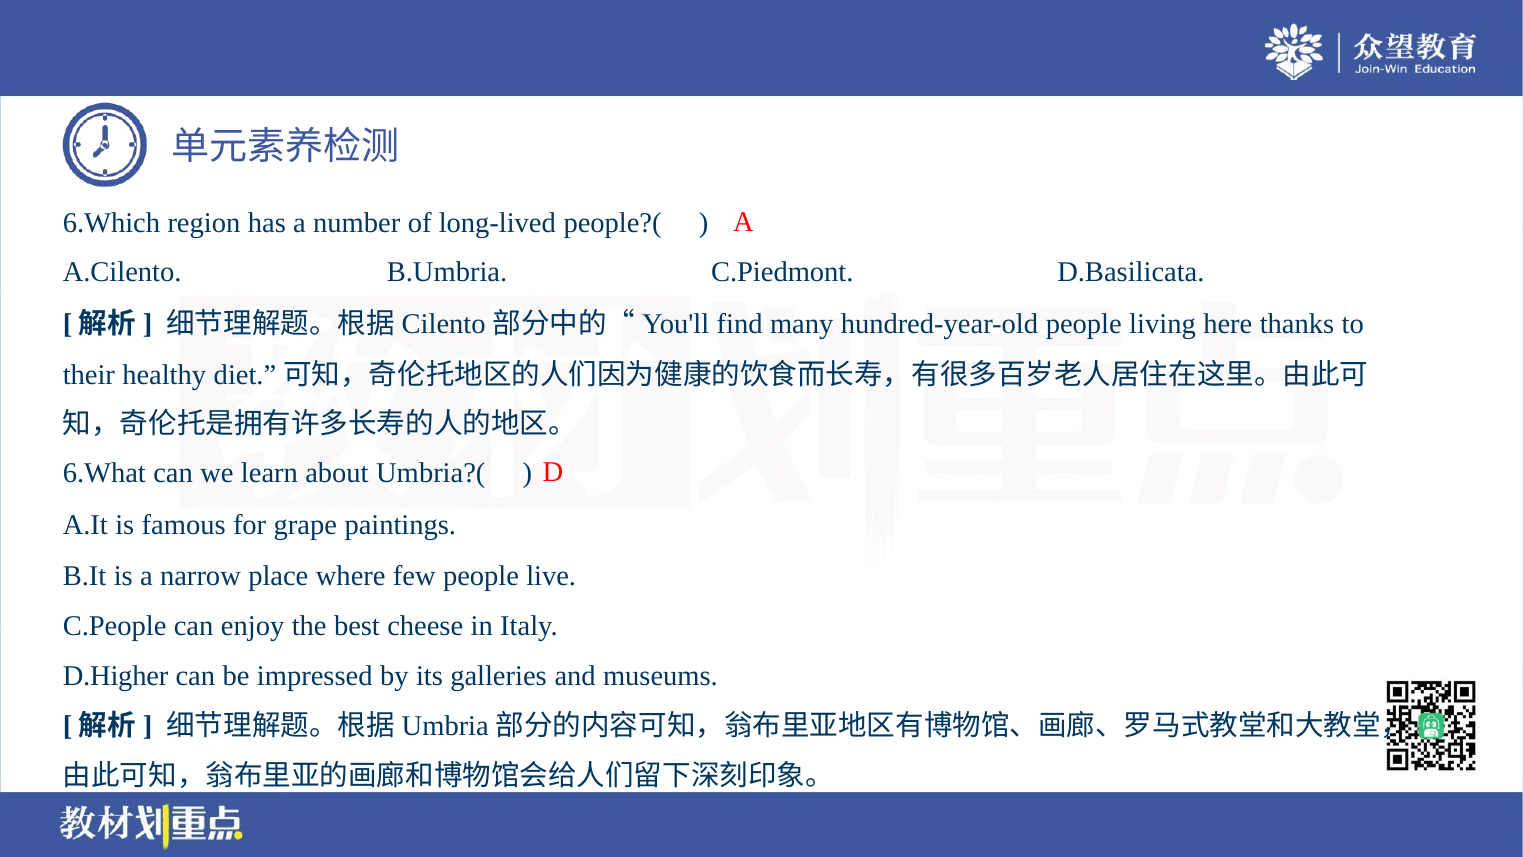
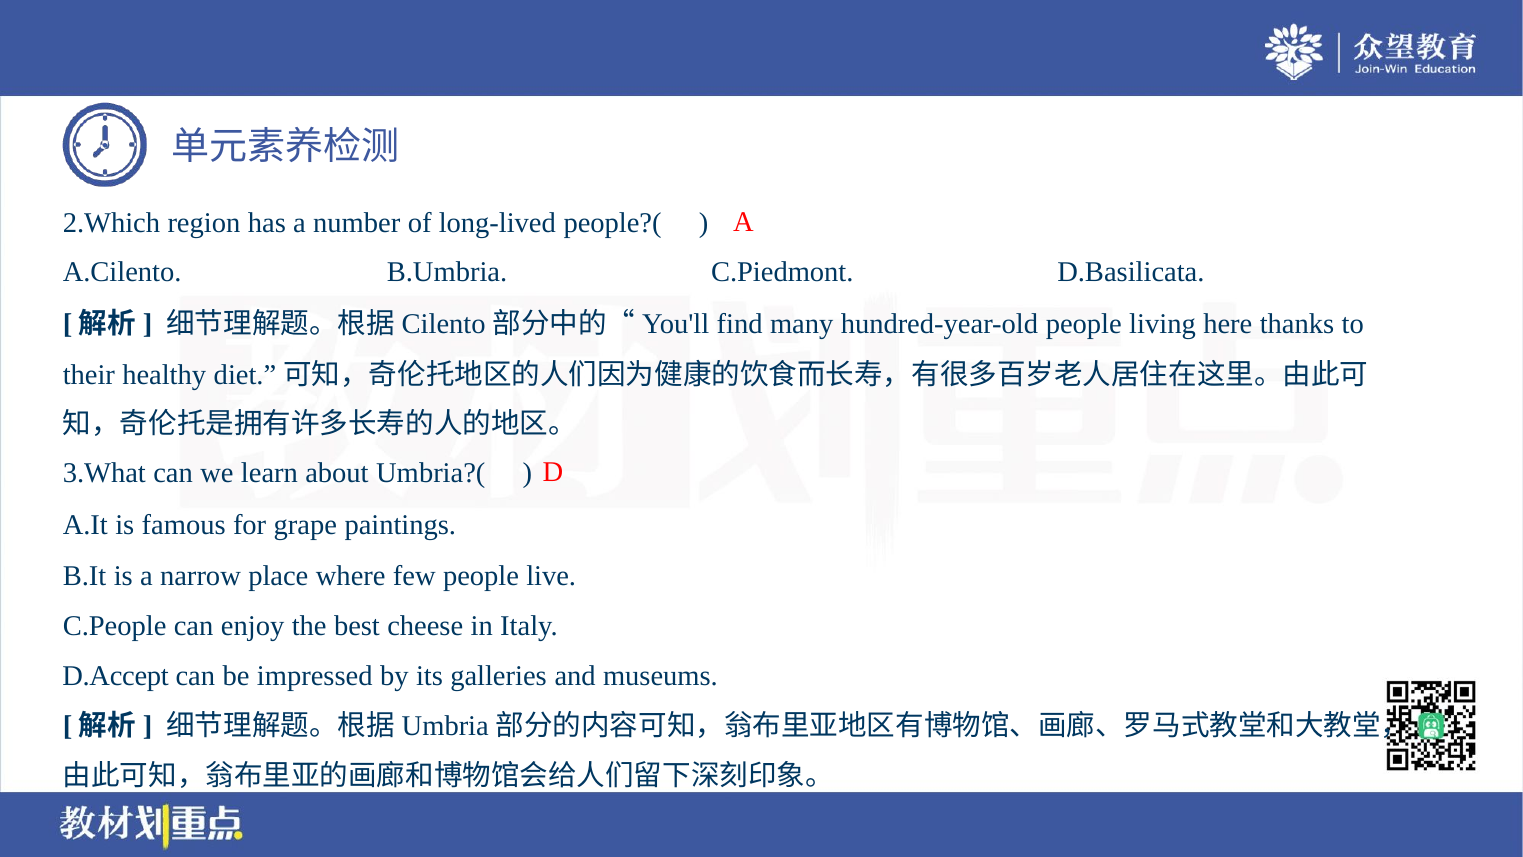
6.Which: 6.Which -> 2.Which
6.What: 6.What -> 3.What
D.Higher: D.Higher -> D.Accept
